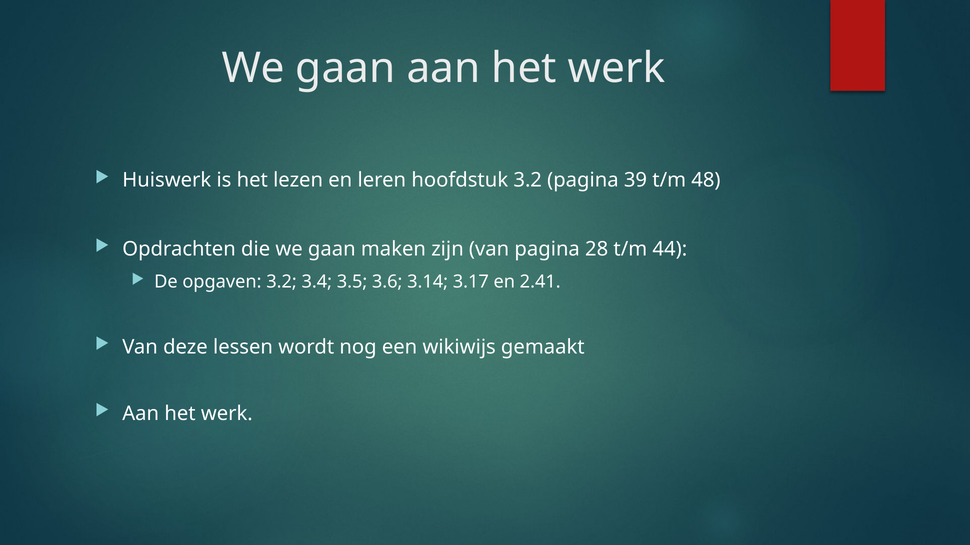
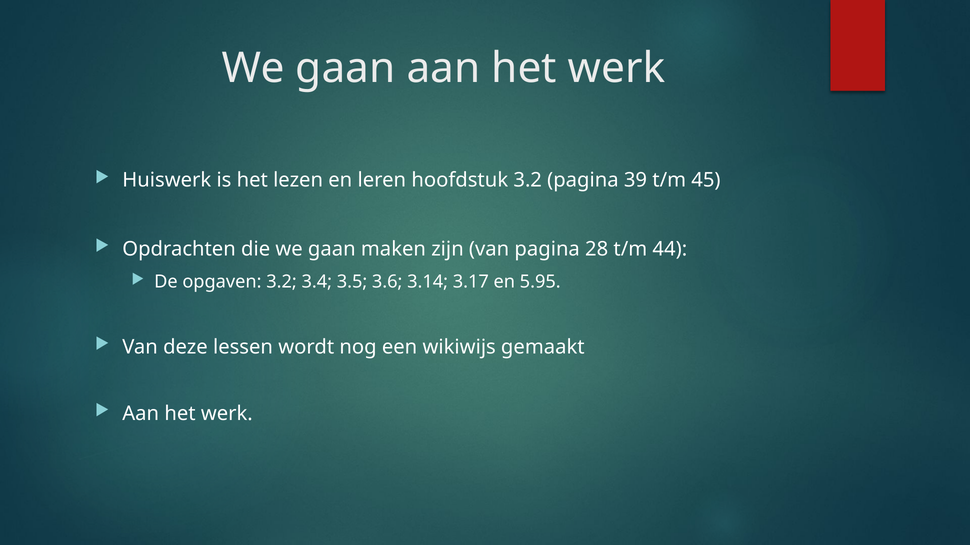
48: 48 -> 45
2.41: 2.41 -> 5.95
